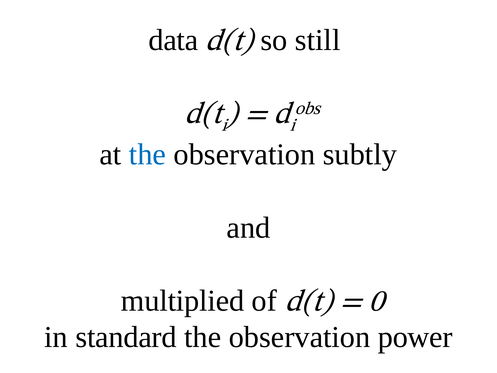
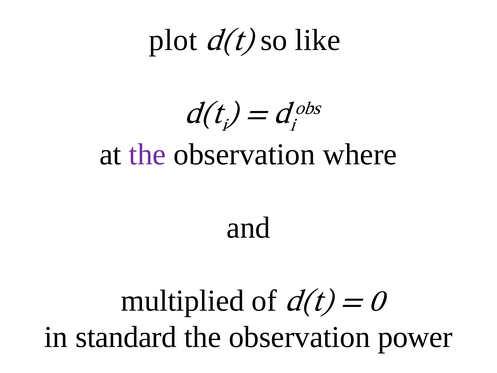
data: data -> plot
still: still -> like
the at (147, 155) colour: blue -> purple
subtly: subtly -> where
